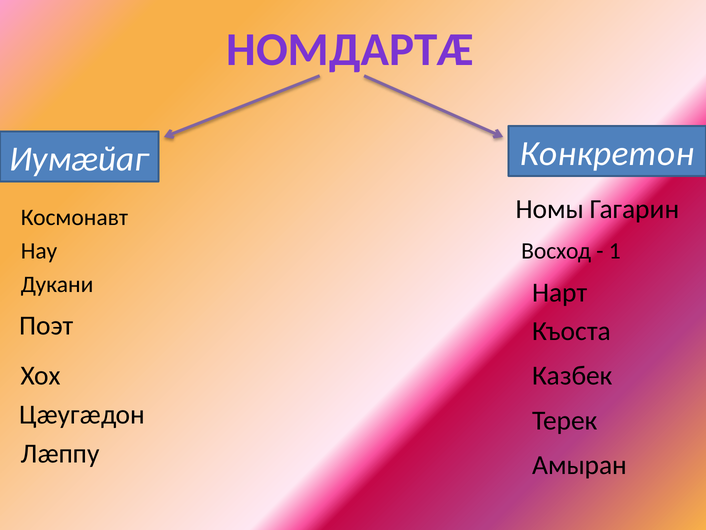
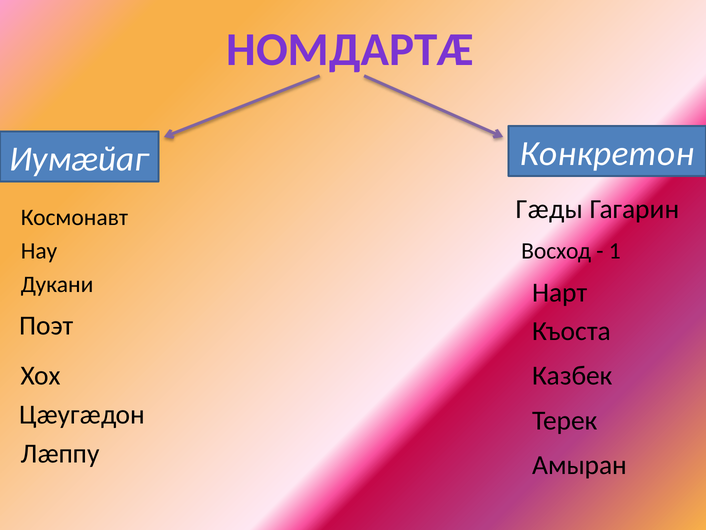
Номы: Номы -> Гæды
